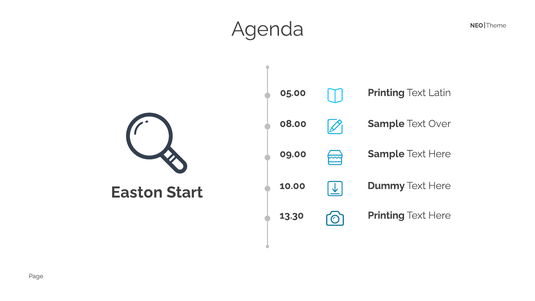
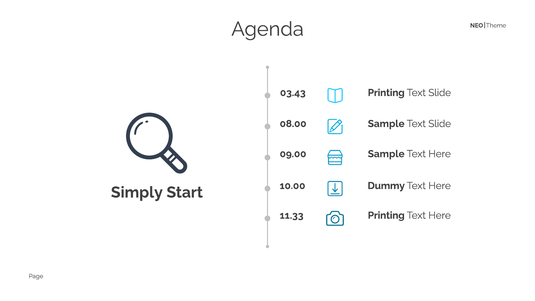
05.00: 05.00 -> 03.43
Latin at (440, 93): Latin -> Slide
Sample Text Over: Over -> Slide
Easton: Easton -> Simply
13.30: 13.30 -> 11.33
